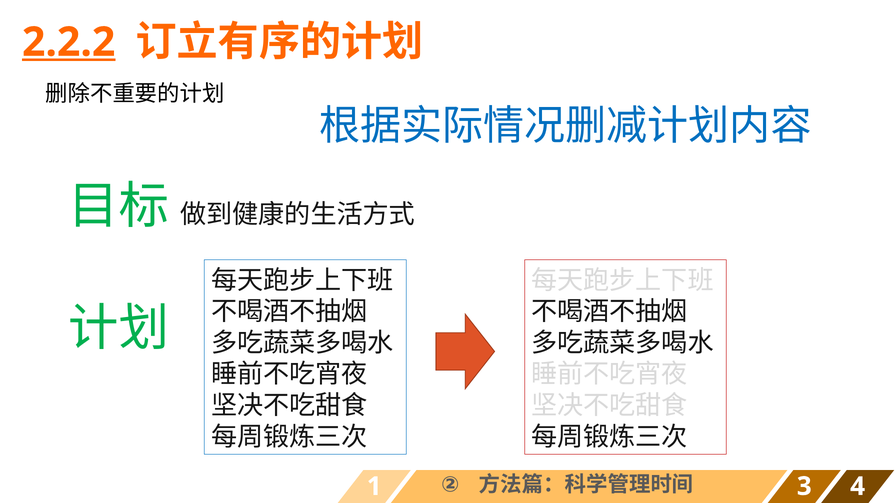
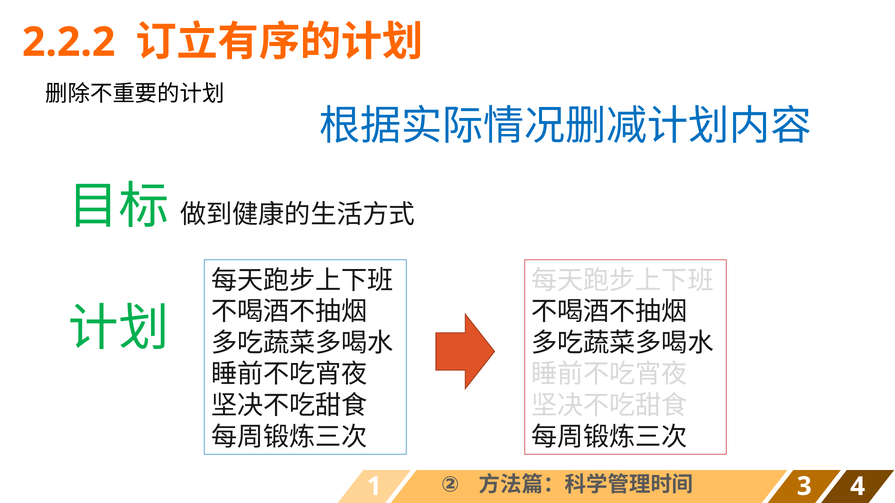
2.2.2 underline: present -> none
